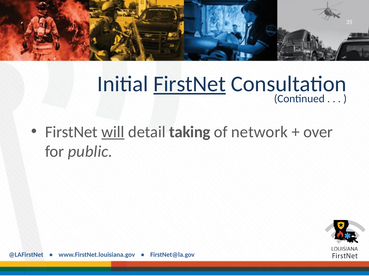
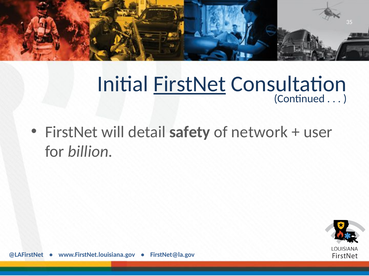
will underline: present -> none
taking: taking -> safety
over: over -> user
public: public -> billion
